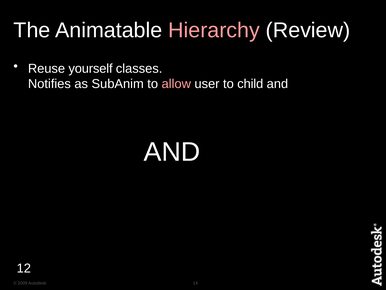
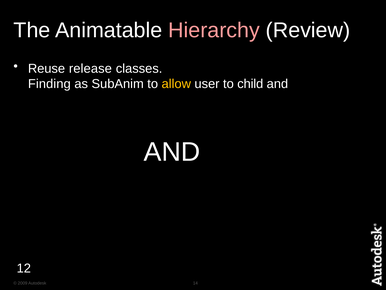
yourself: yourself -> release
Notifies: Notifies -> Finding
allow colour: pink -> yellow
